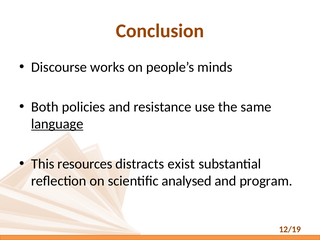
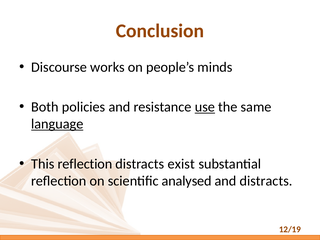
use underline: none -> present
This resources: resources -> reflection
and program: program -> distracts
